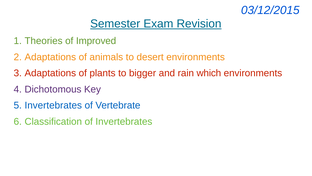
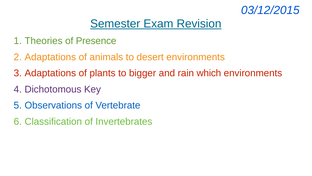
Improved: Improved -> Presence
Invertebrates at (53, 105): Invertebrates -> Observations
